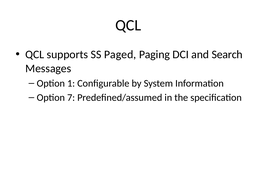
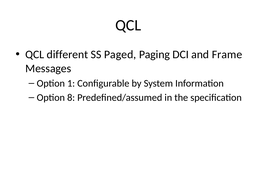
supports: supports -> different
Search: Search -> Frame
7: 7 -> 8
